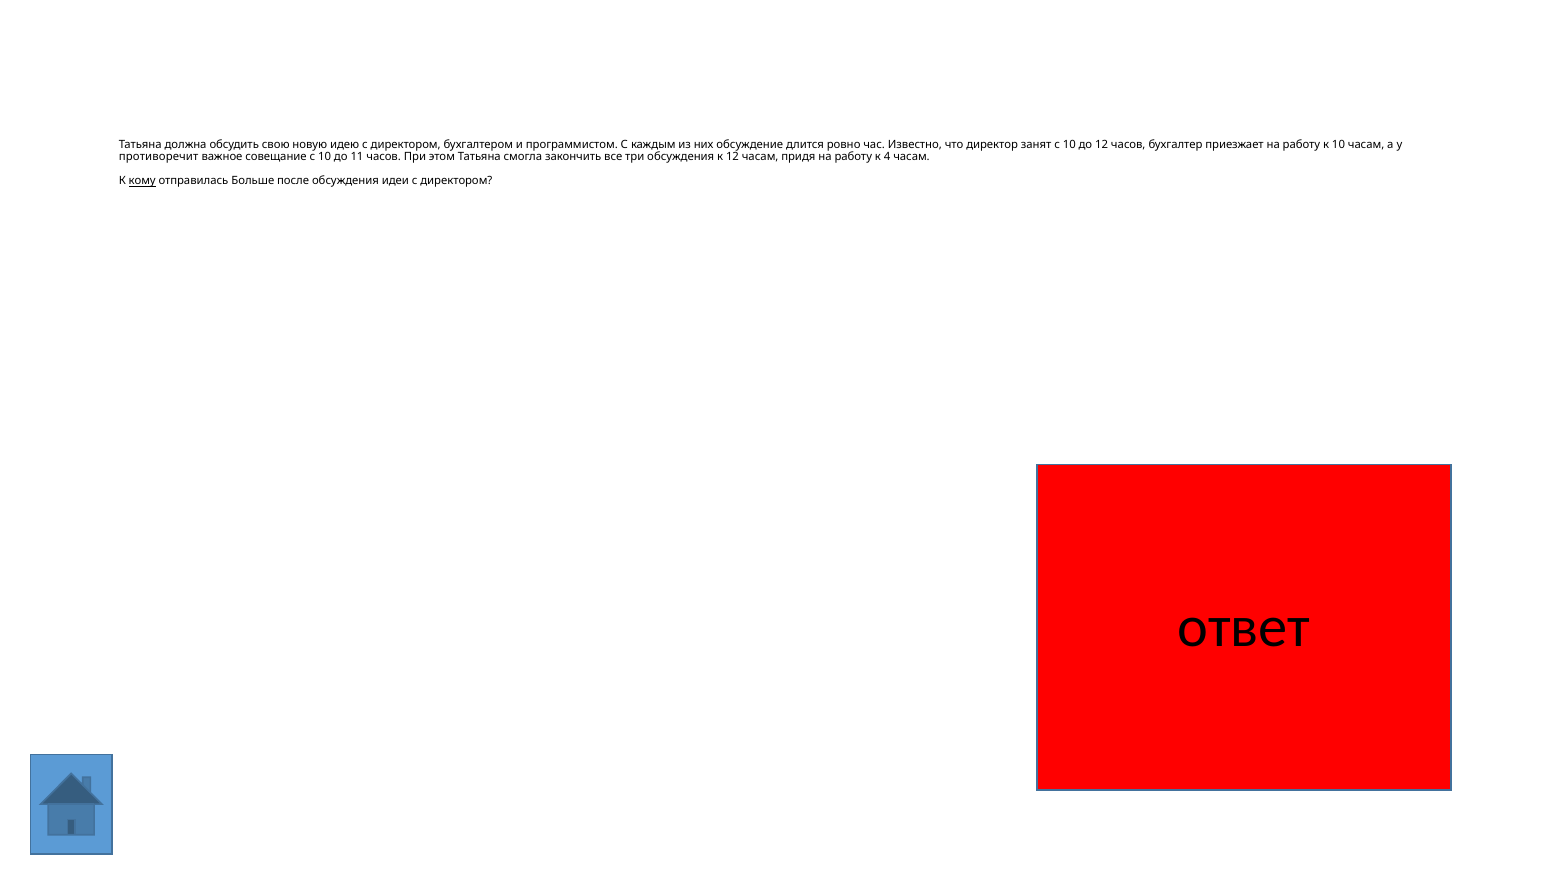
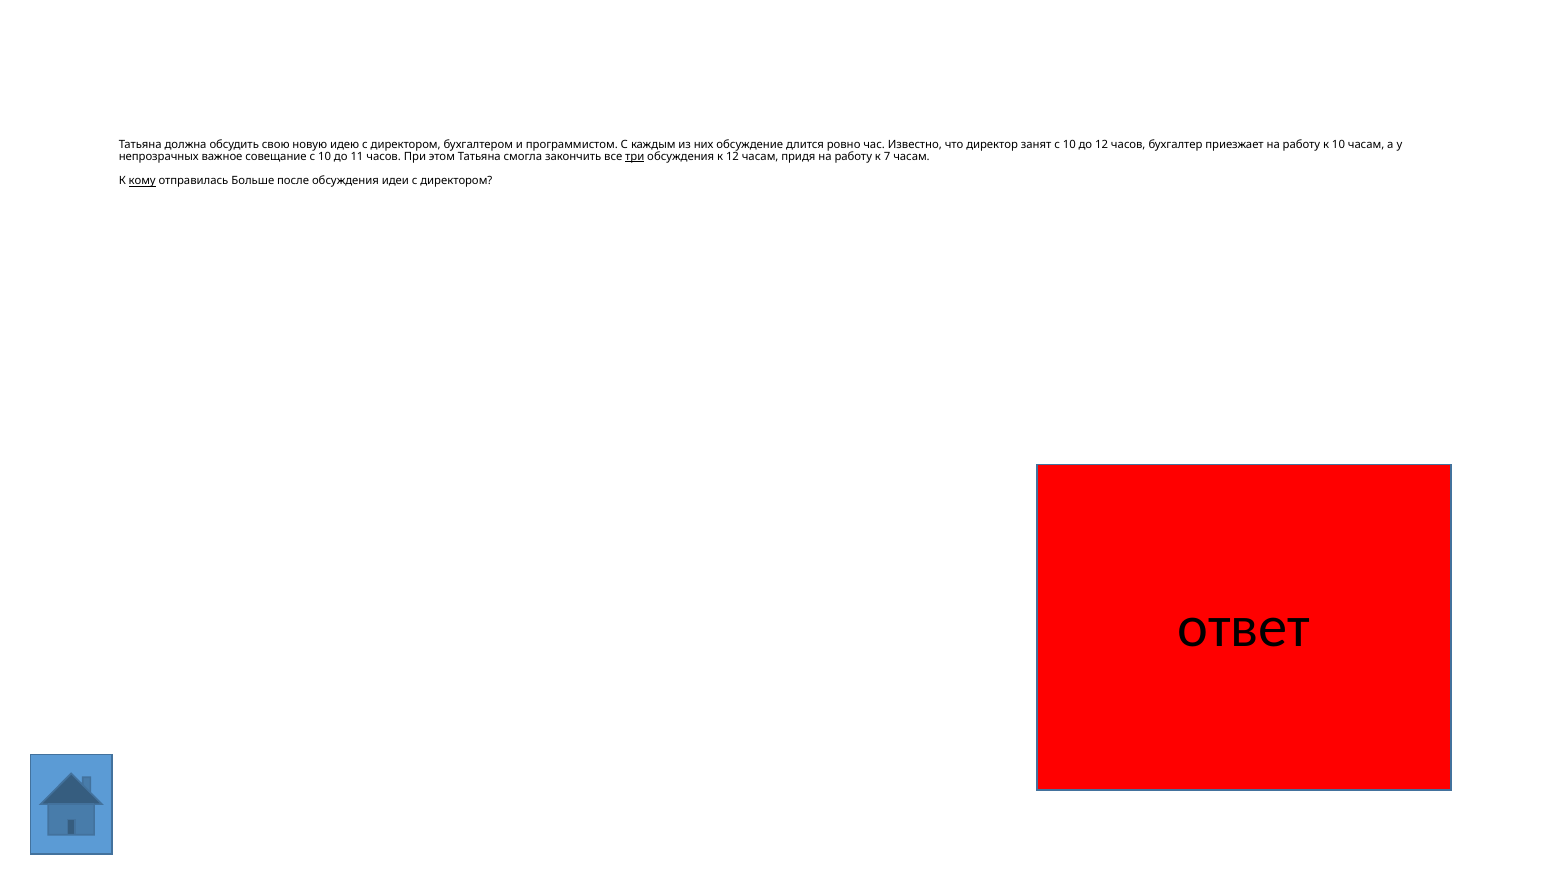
противоречит: противоречит -> непрозрачных
три underline: none -> present
4: 4 -> 7
